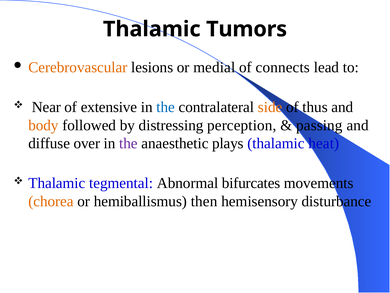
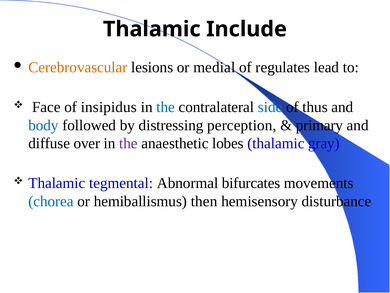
Tumors: Tumors -> Include
connects: connects -> regulates
Near: Near -> Face
extensive: extensive -> insipidus
side colour: orange -> blue
body colour: orange -> blue
passing: passing -> primary
plays: plays -> lobes
heat: heat -> gray
chorea colour: orange -> blue
